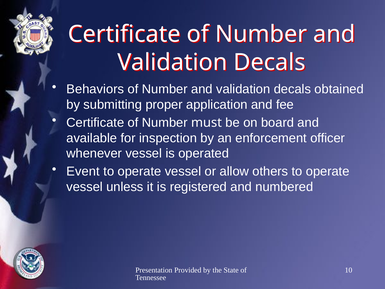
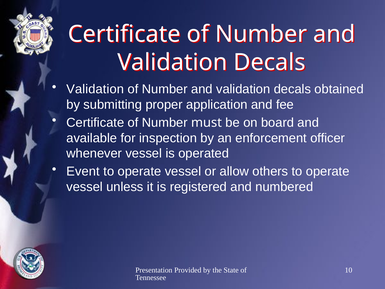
Behaviors at (95, 89): Behaviors -> Validation
